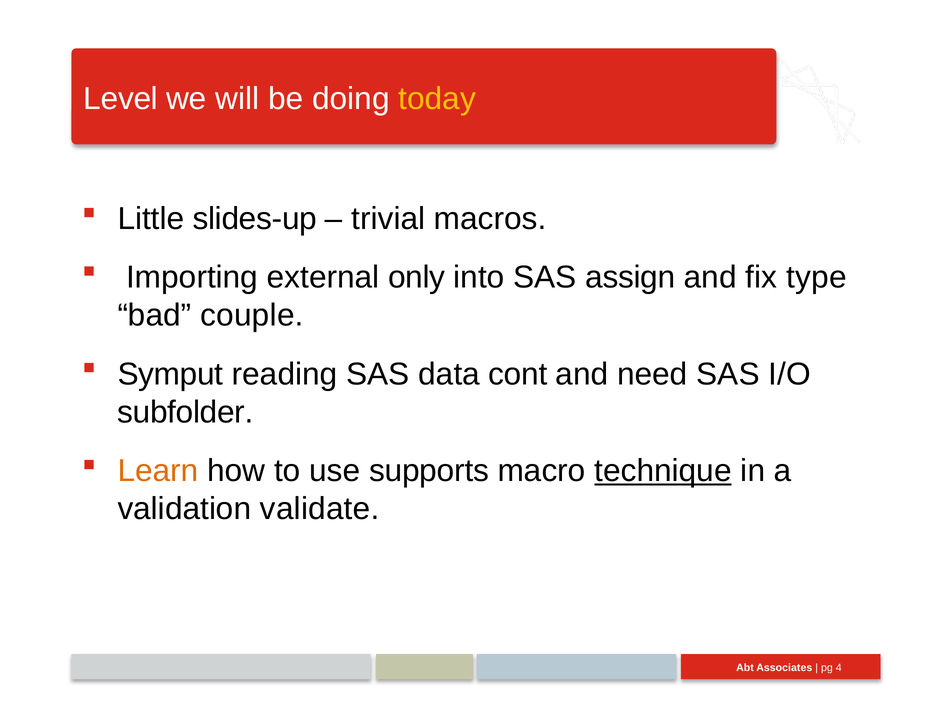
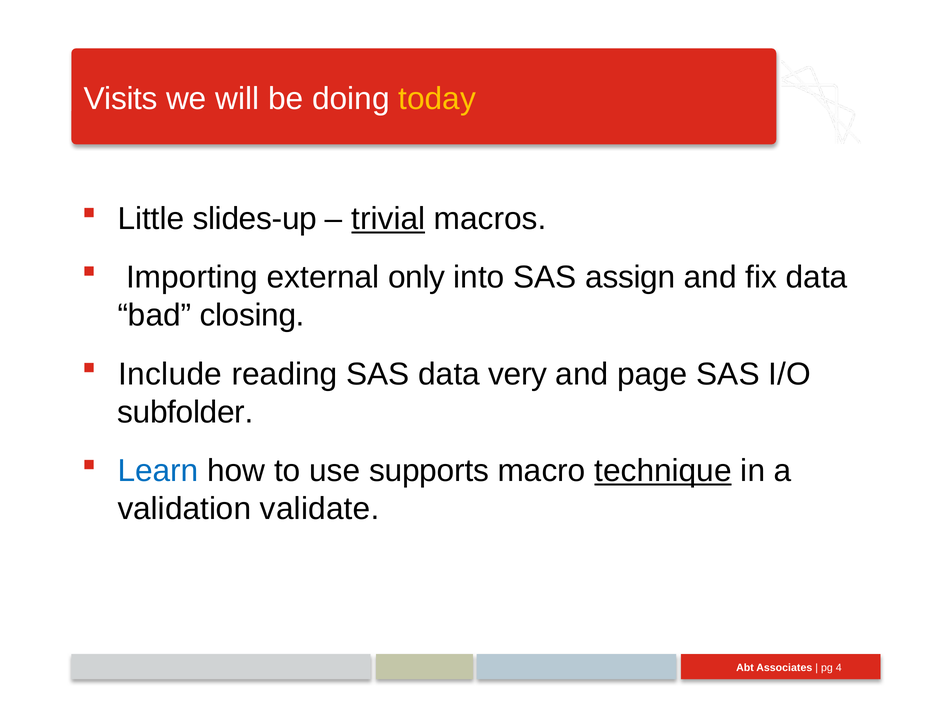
Level: Level -> Visits
trivial underline: none -> present
fix type: type -> data
couple: couple -> closing
Symput: Symput -> Include
cont: cont -> very
need: need -> page
Learn colour: orange -> blue
